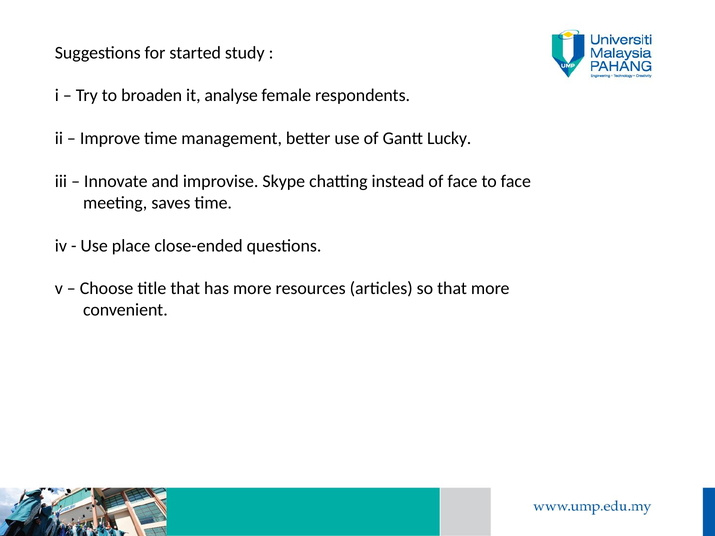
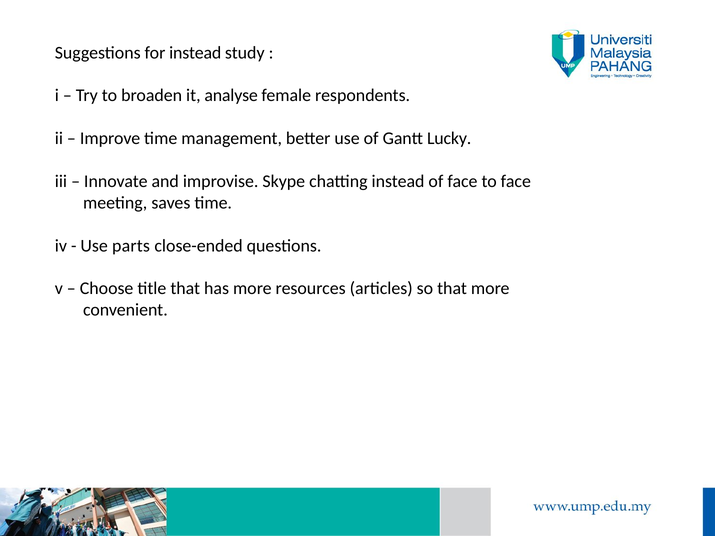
for started: started -> instead
place: place -> parts
